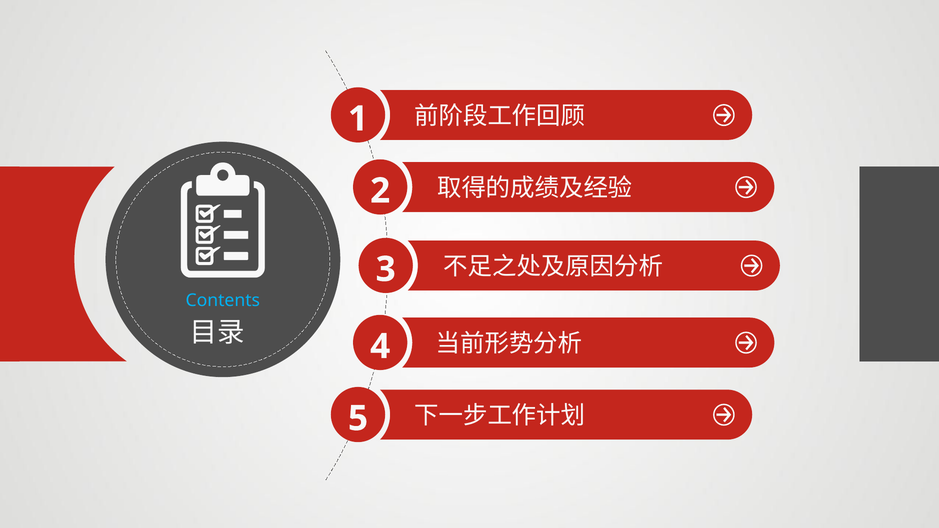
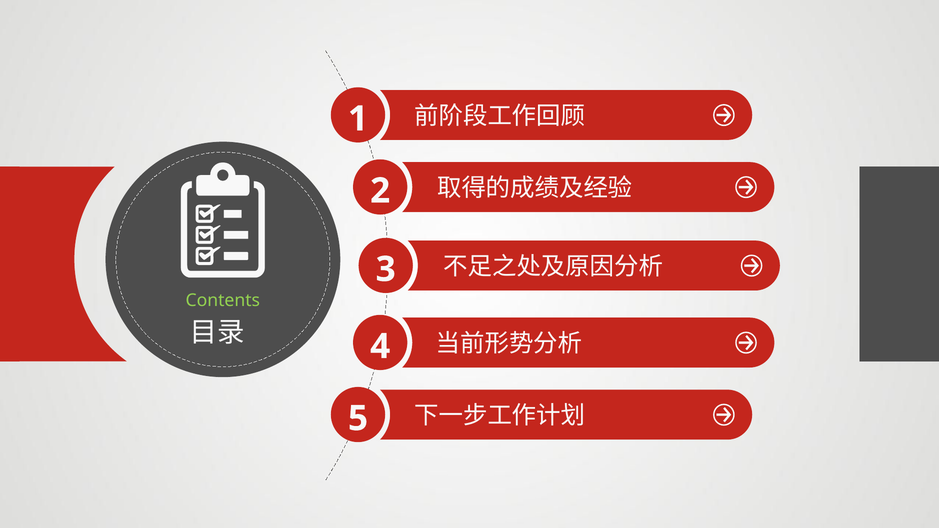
Contents colour: light blue -> light green
